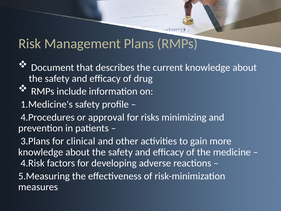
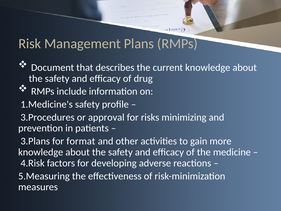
4.Procedures: 4.Procedures -> 3.Procedures
clinical: clinical -> format
